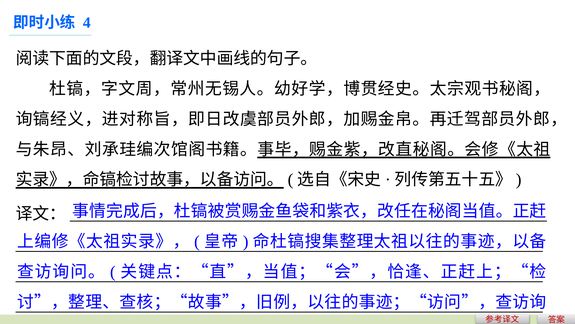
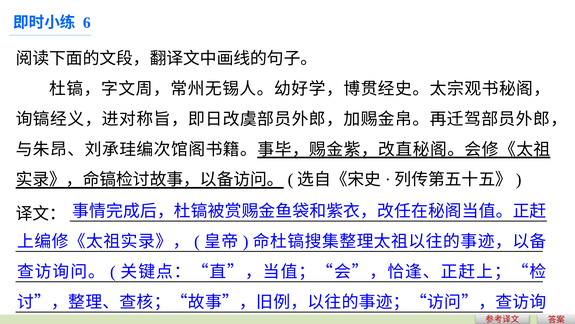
4: 4 -> 6
